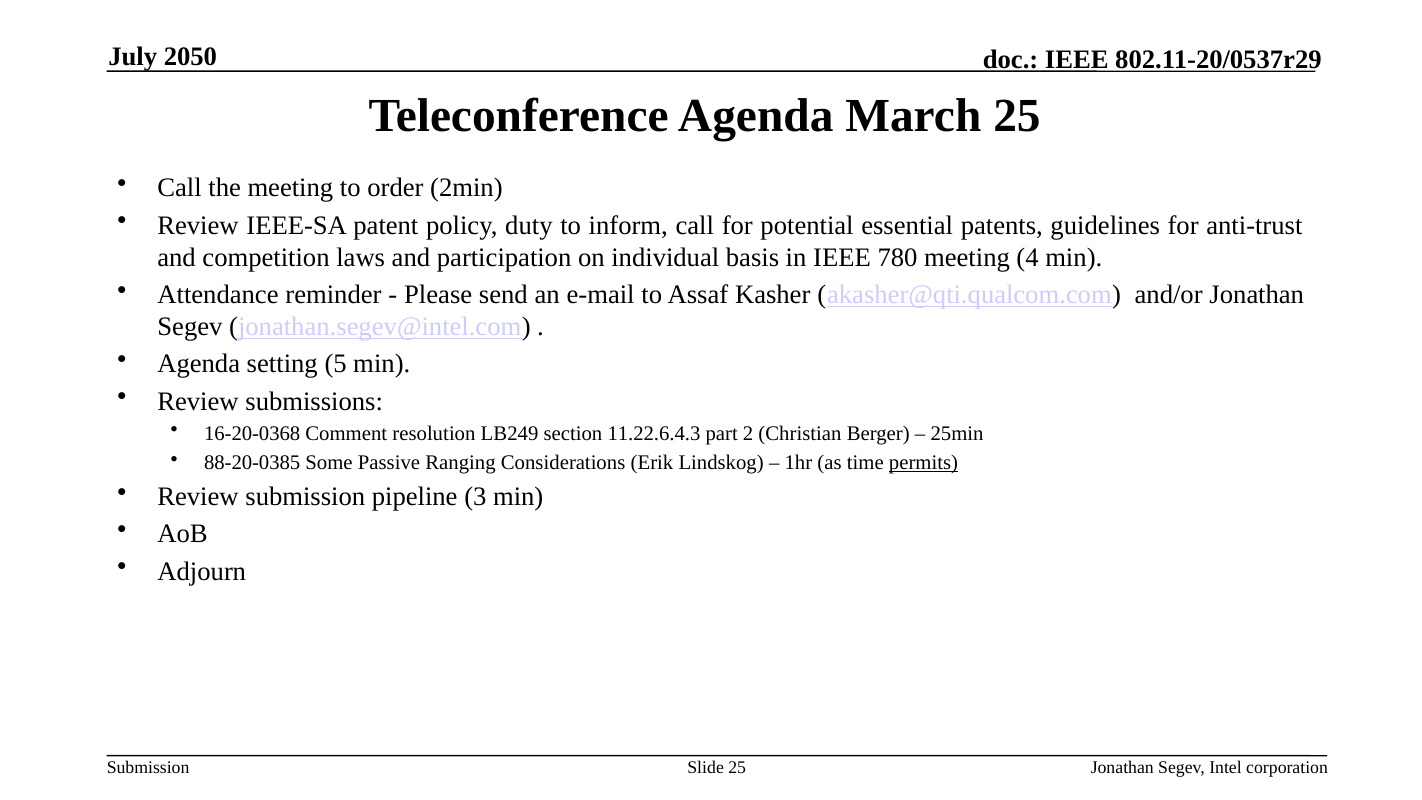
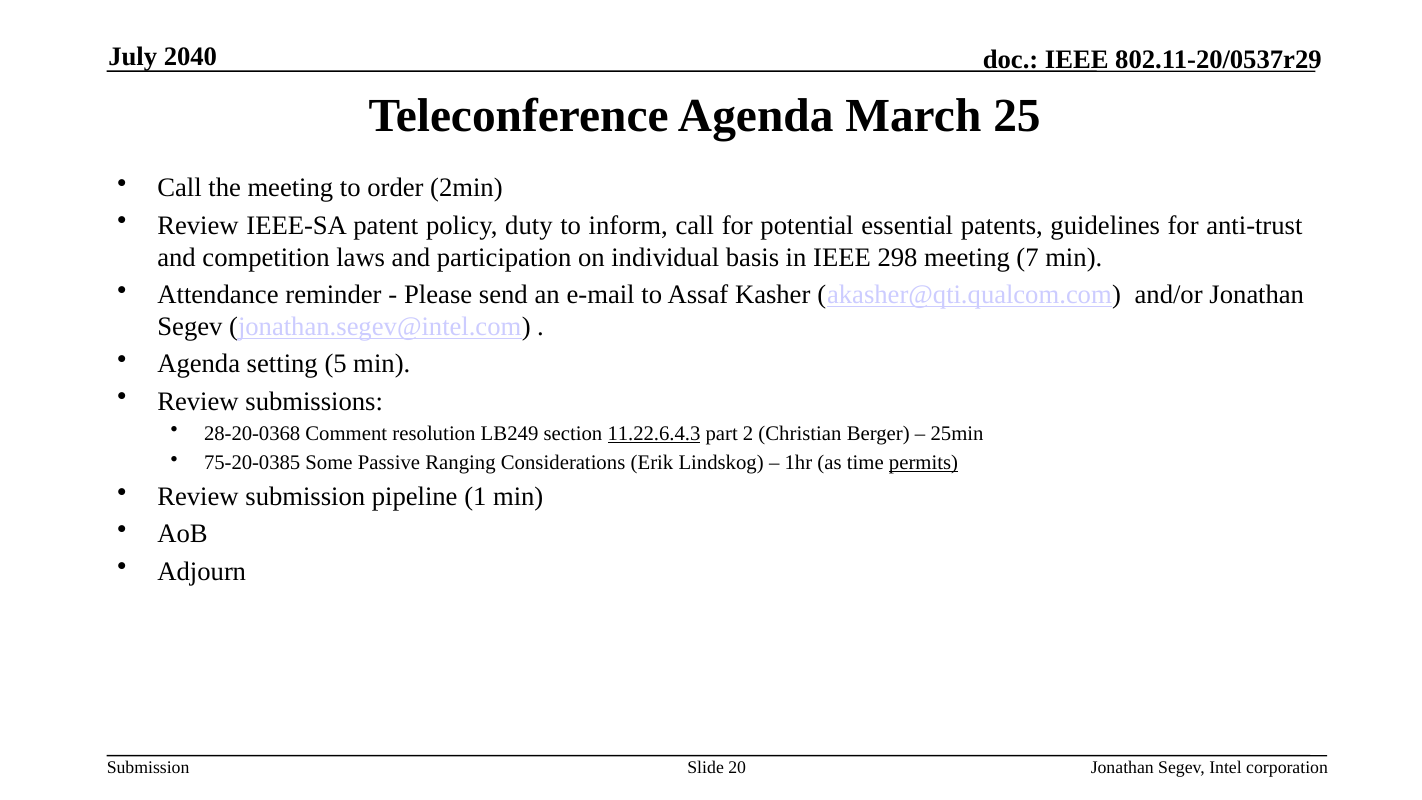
2050: 2050 -> 2040
780: 780 -> 298
4: 4 -> 7
16-20-0368: 16-20-0368 -> 28-20-0368
11.22.6.4.3 underline: none -> present
88-20-0385: 88-20-0385 -> 75-20-0385
3: 3 -> 1
Slide 25: 25 -> 20
